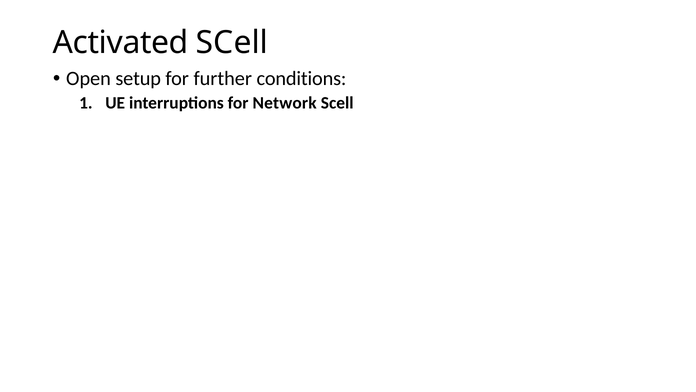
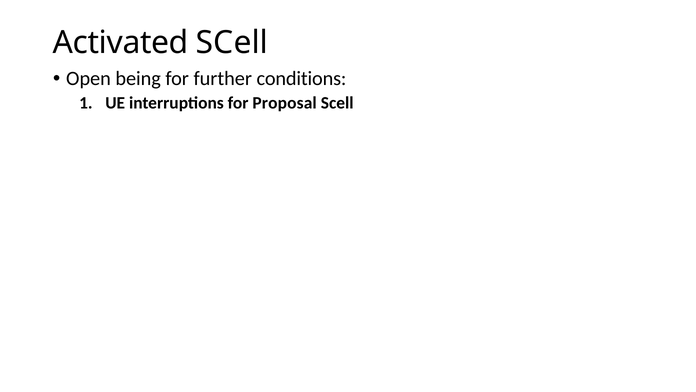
setup: setup -> being
Network: Network -> Proposal
